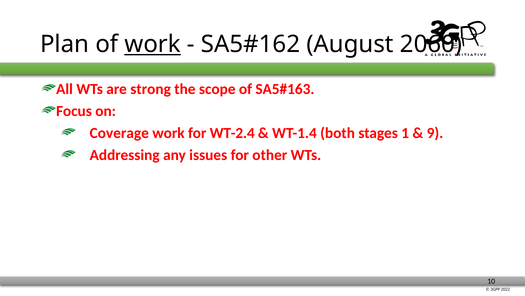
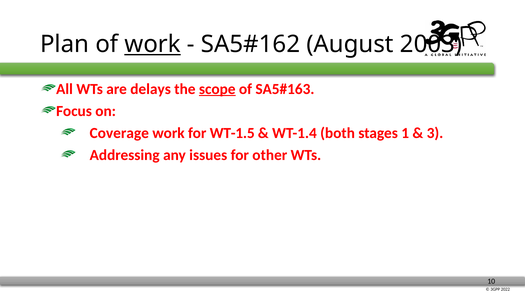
2060: 2060 -> 2003
strong: strong -> delays
scope underline: none -> present
WT-2.4: WT-2.4 -> WT-1.5
9: 9 -> 3
